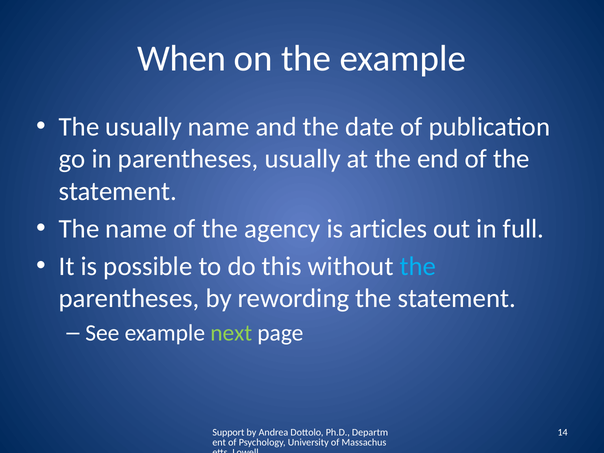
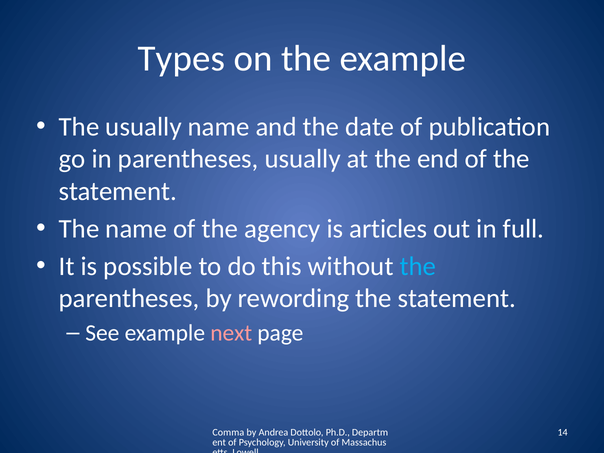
When: When -> Types
next colour: light green -> pink
Support: Support -> Comma
